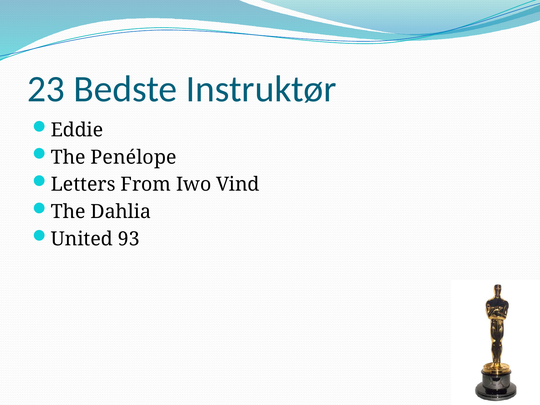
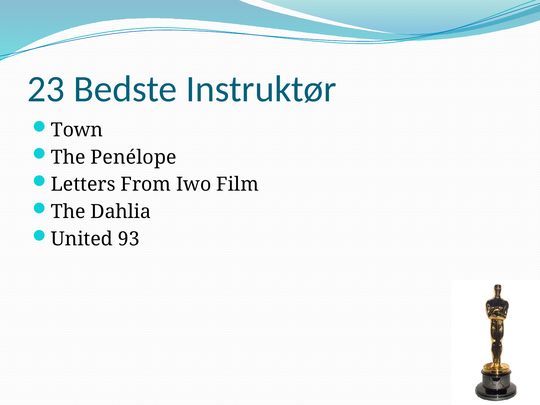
Eddie: Eddie -> Town
Vind: Vind -> Film
